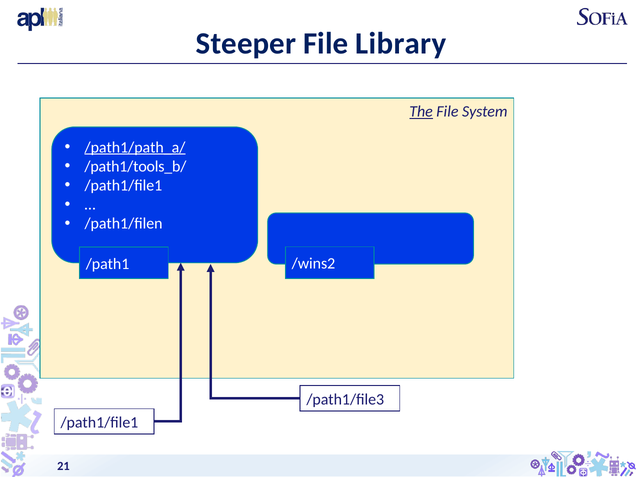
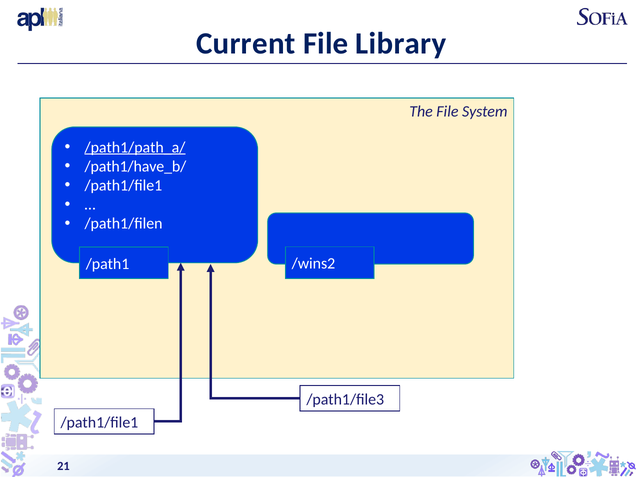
Steeper: Steeper -> Current
The underline: present -> none
/path1/tools_b/: /path1/tools_b/ -> /path1/have_b/
